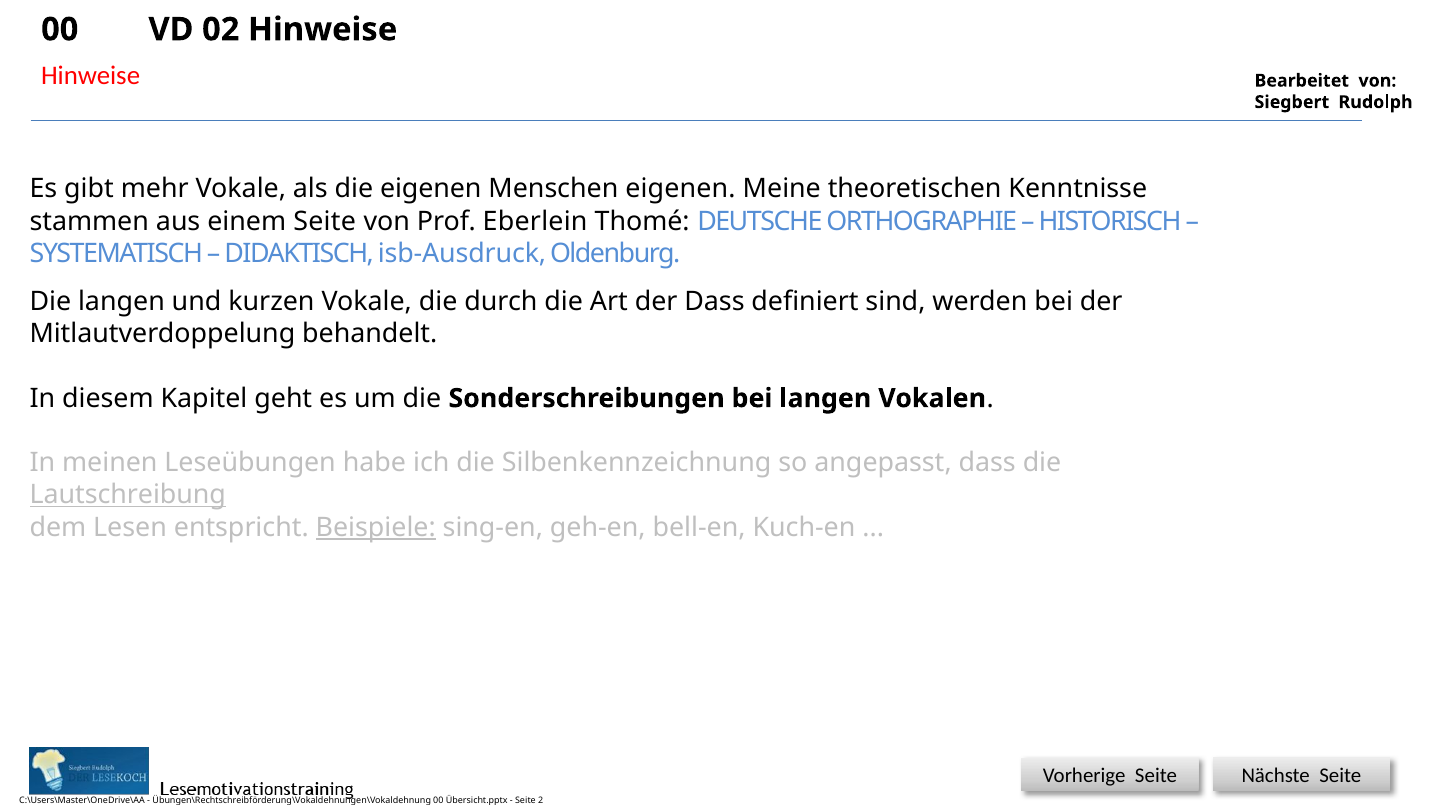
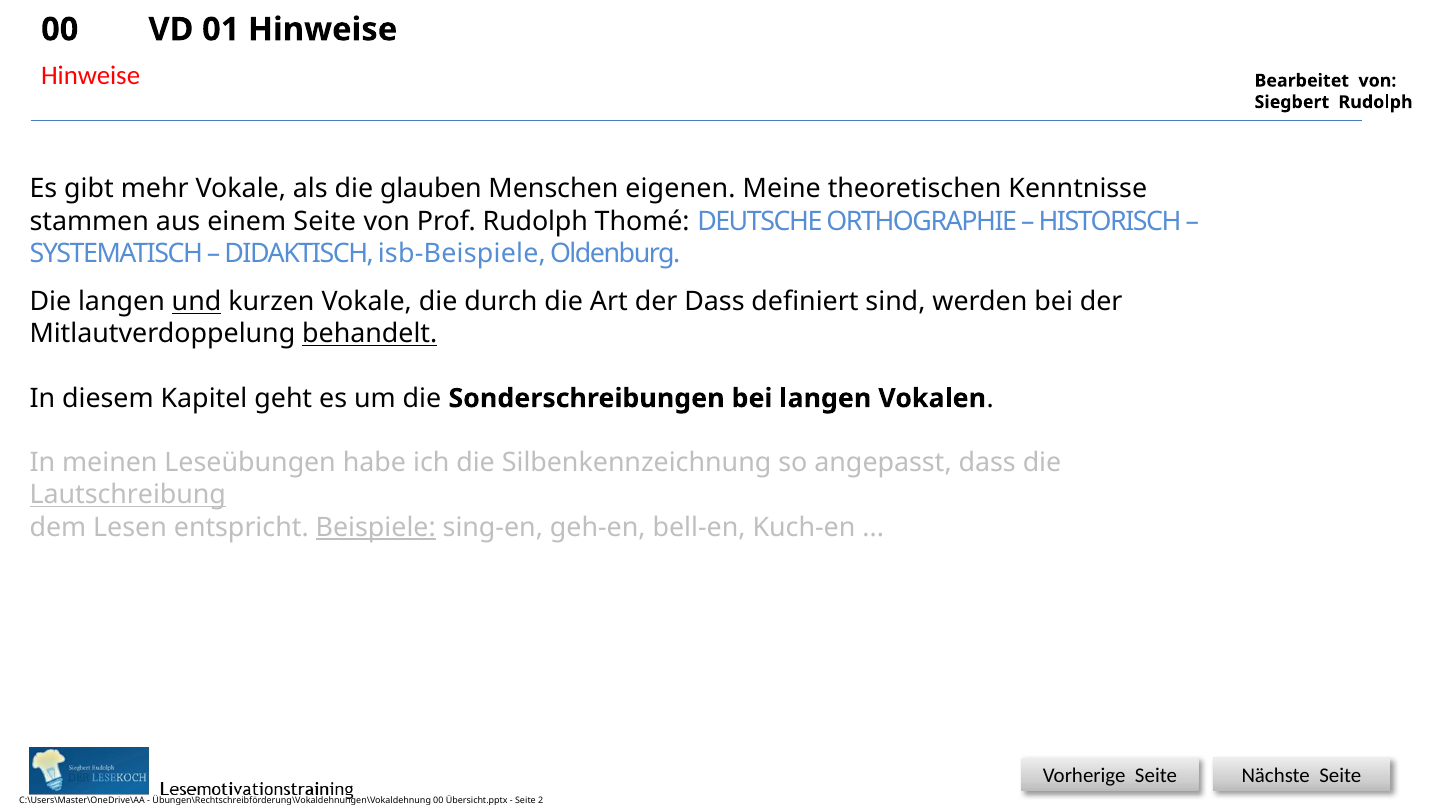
02: 02 -> 01
die eigenen: eigenen -> glauben
Prof Eberlein: Eberlein -> Rudolph
isb-Ausdruck: isb-Ausdruck -> isb-Beispiele
und underline: none -> present
behandelt underline: none -> present
